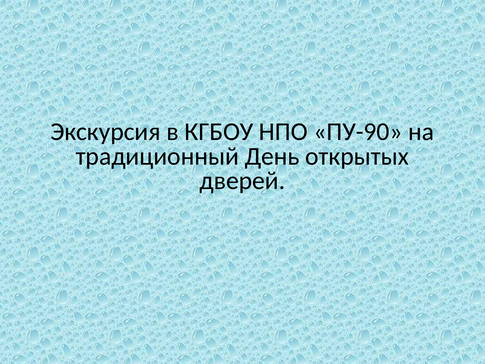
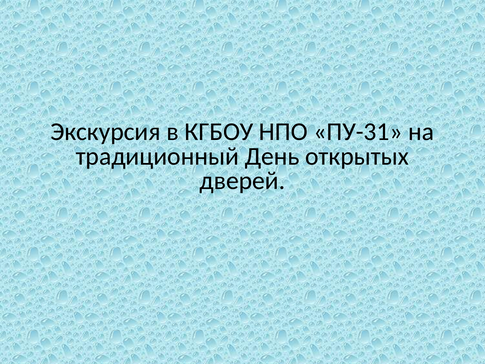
ПУ-90: ПУ-90 -> ПУ-31
